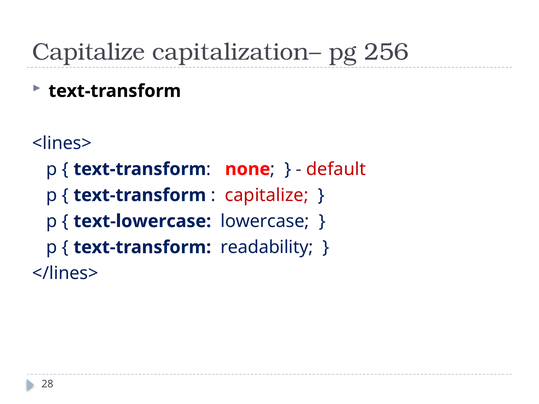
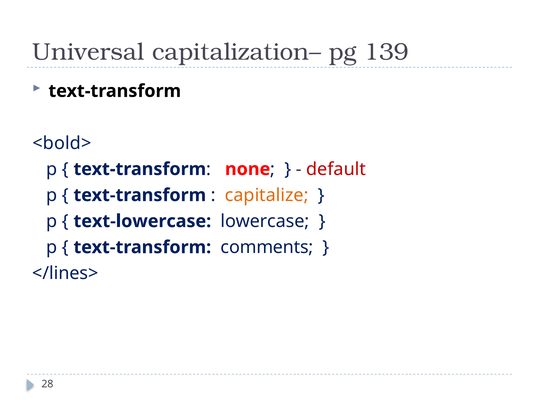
Capitalize at (88, 52): Capitalize -> Universal
256: 256 -> 139
<lines>: <lines> -> <bold>
capitalize at (267, 195) colour: red -> orange
readability: readability -> comments
